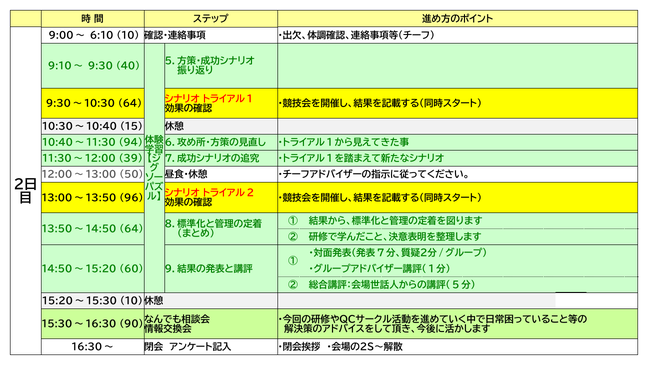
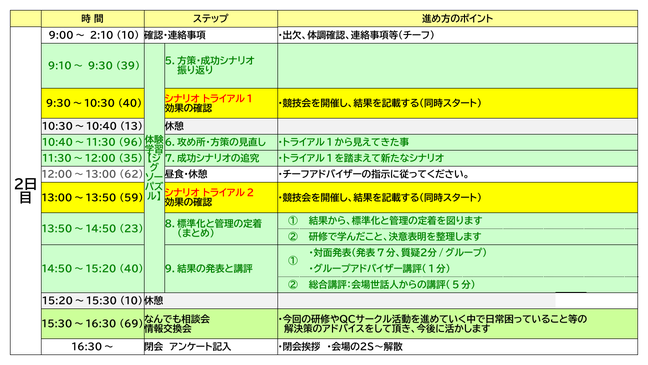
6:10: 6:10 -> 2:10
40: 40 -> 39
9:30～10:30 64: 64 -> 40
15: 15 -> 13
94: 94 -> 96
39: 39 -> 35
50: 50 -> 62
96: 96 -> 59
13:50～14:50 64: 64 -> 23
14:50～15:20 60: 60 -> 40
90: 90 -> 69
